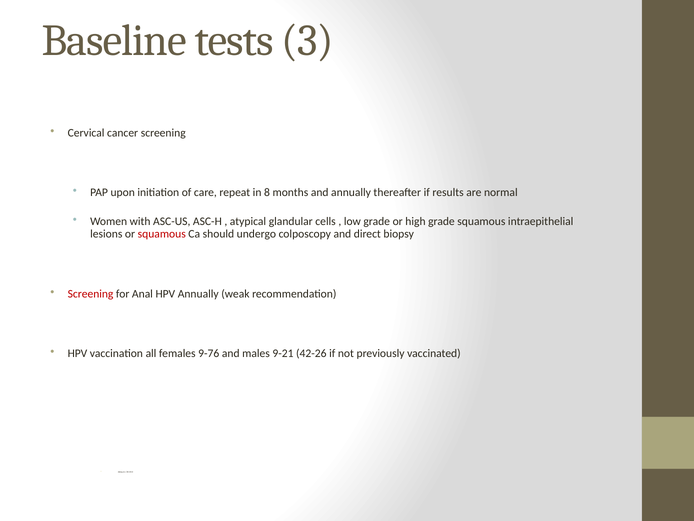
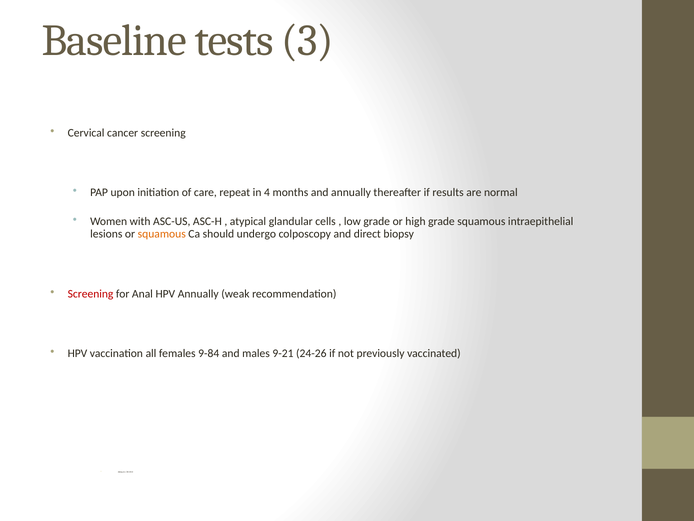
8: 8 -> 4
squamous at (162, 234) colour: red -> orange
9-76: 9-76 -> 9-84
42-26: 42-26 -> 24-26
